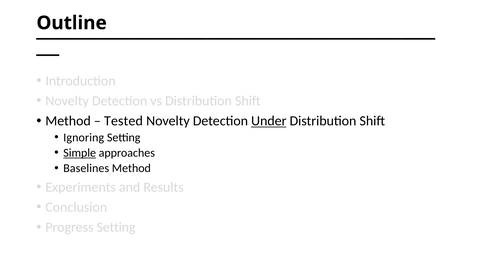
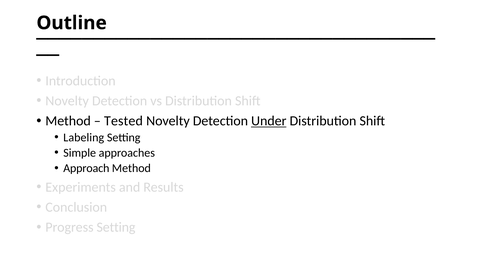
Ignoring: Ignoring -> Labeling
Simple underline: present -> none
Baselines: Baselines -> Approach
